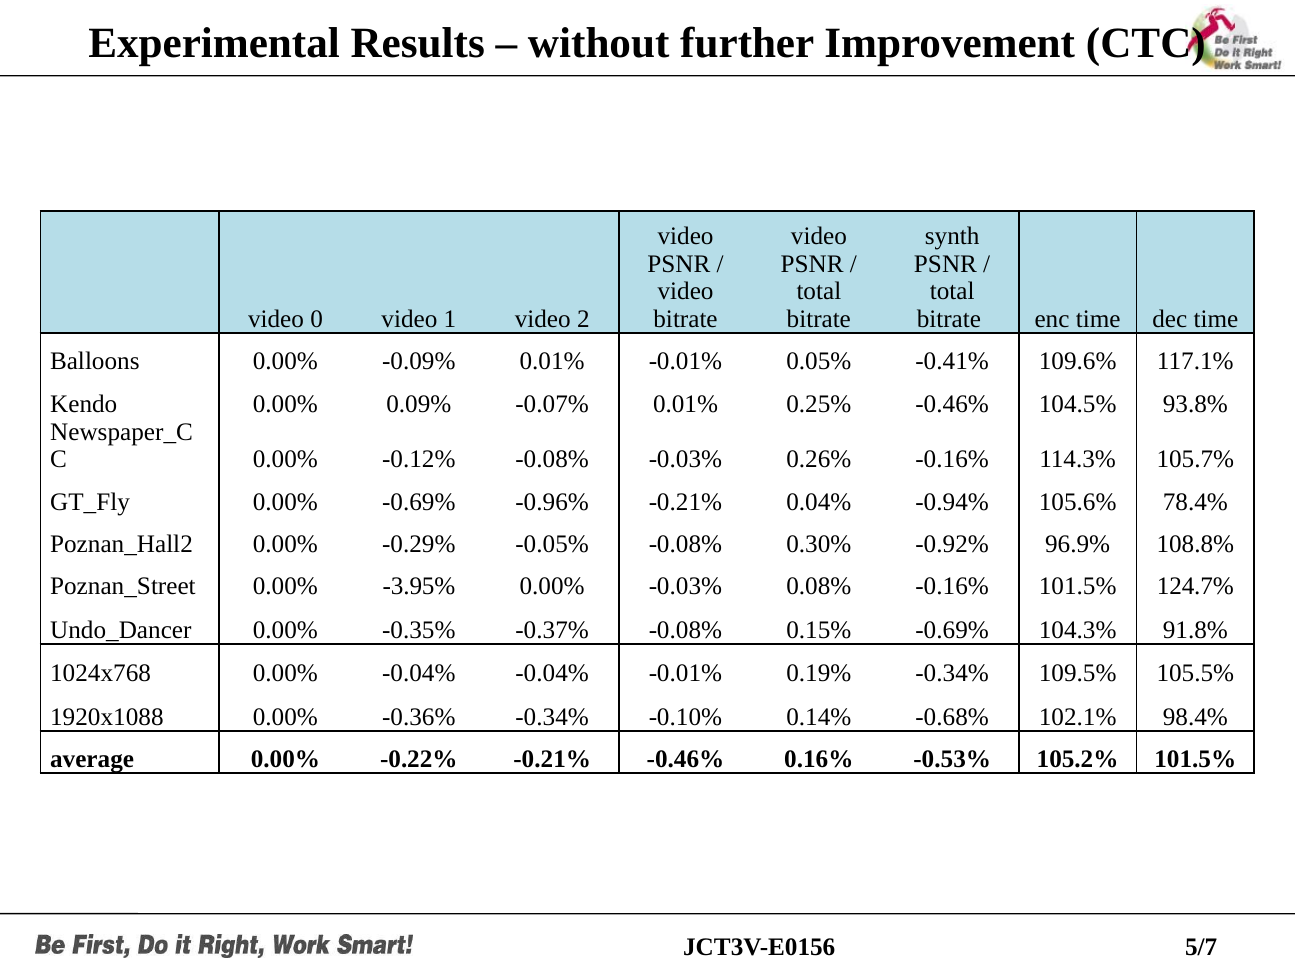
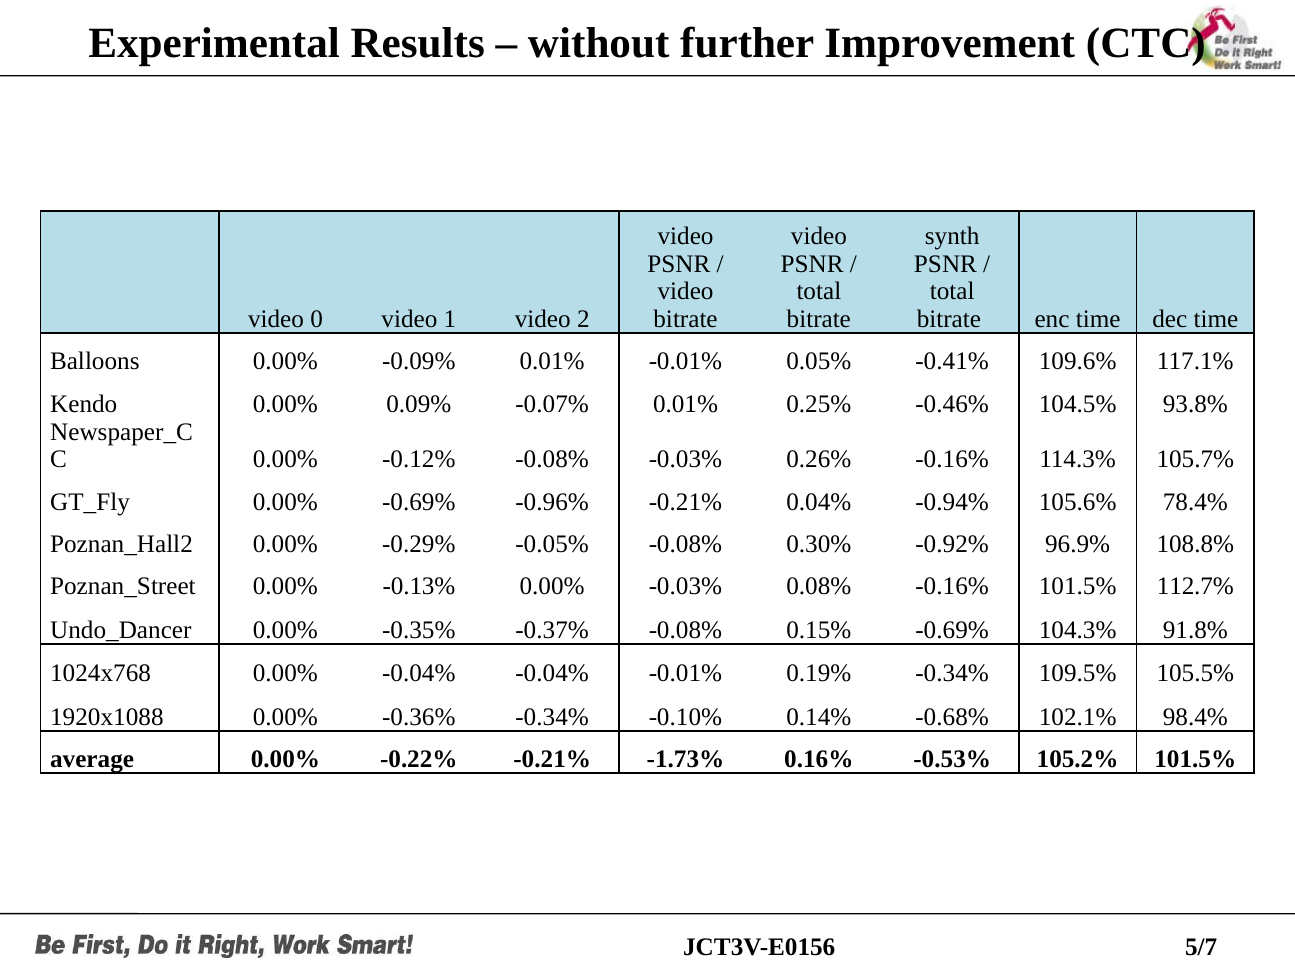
-3.95%: -3.95% -> -0.13%
124.7%: 124.7% -> 112.7%
-0.21% -0.46%: -0.46% -> -1.73%
